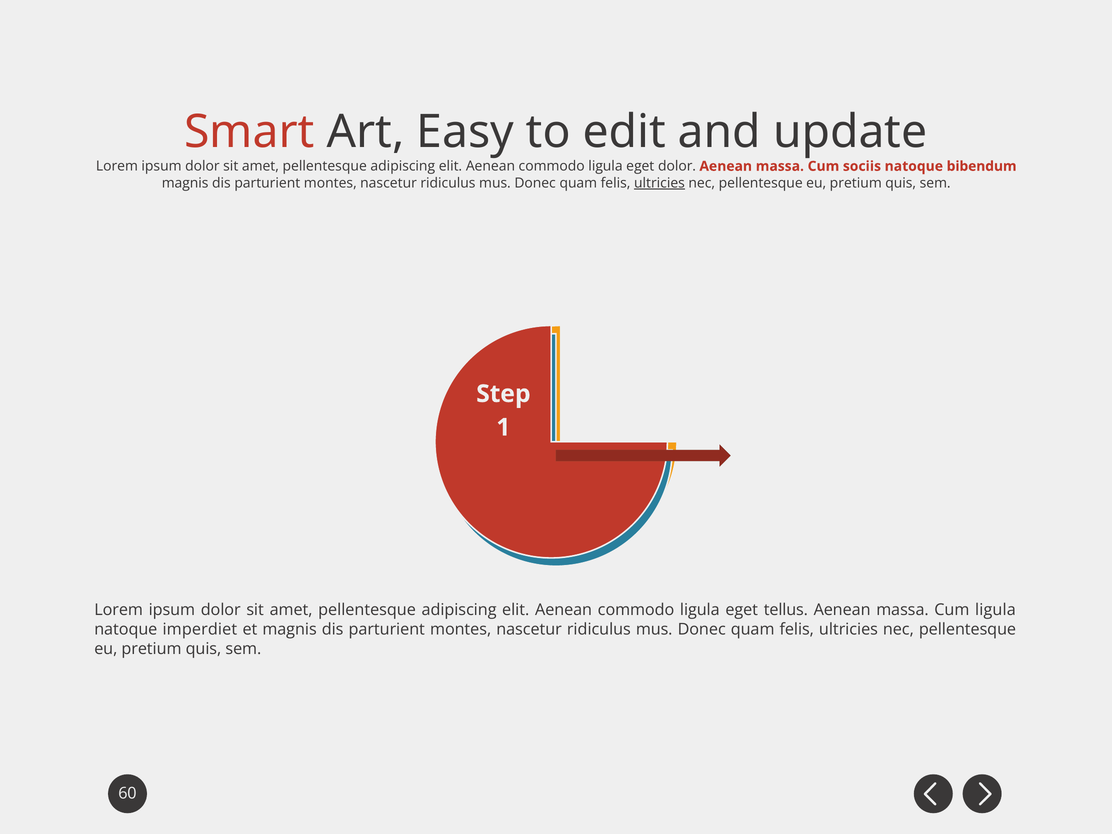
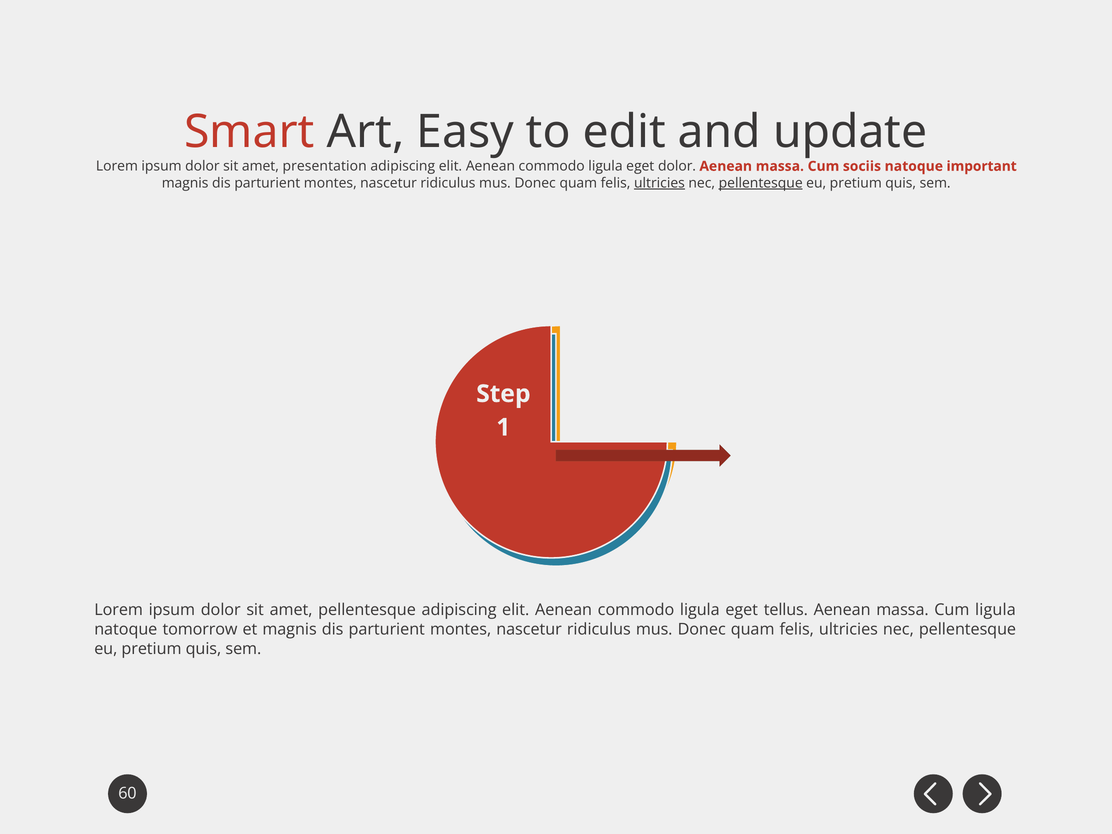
pellentesque at (325, 166): pellentesque -> presentation
bibendum: bibendum -> important
pellentesque at (761, 183) underline: none -> present
imperdiet: imperdiet -> tomorrow
